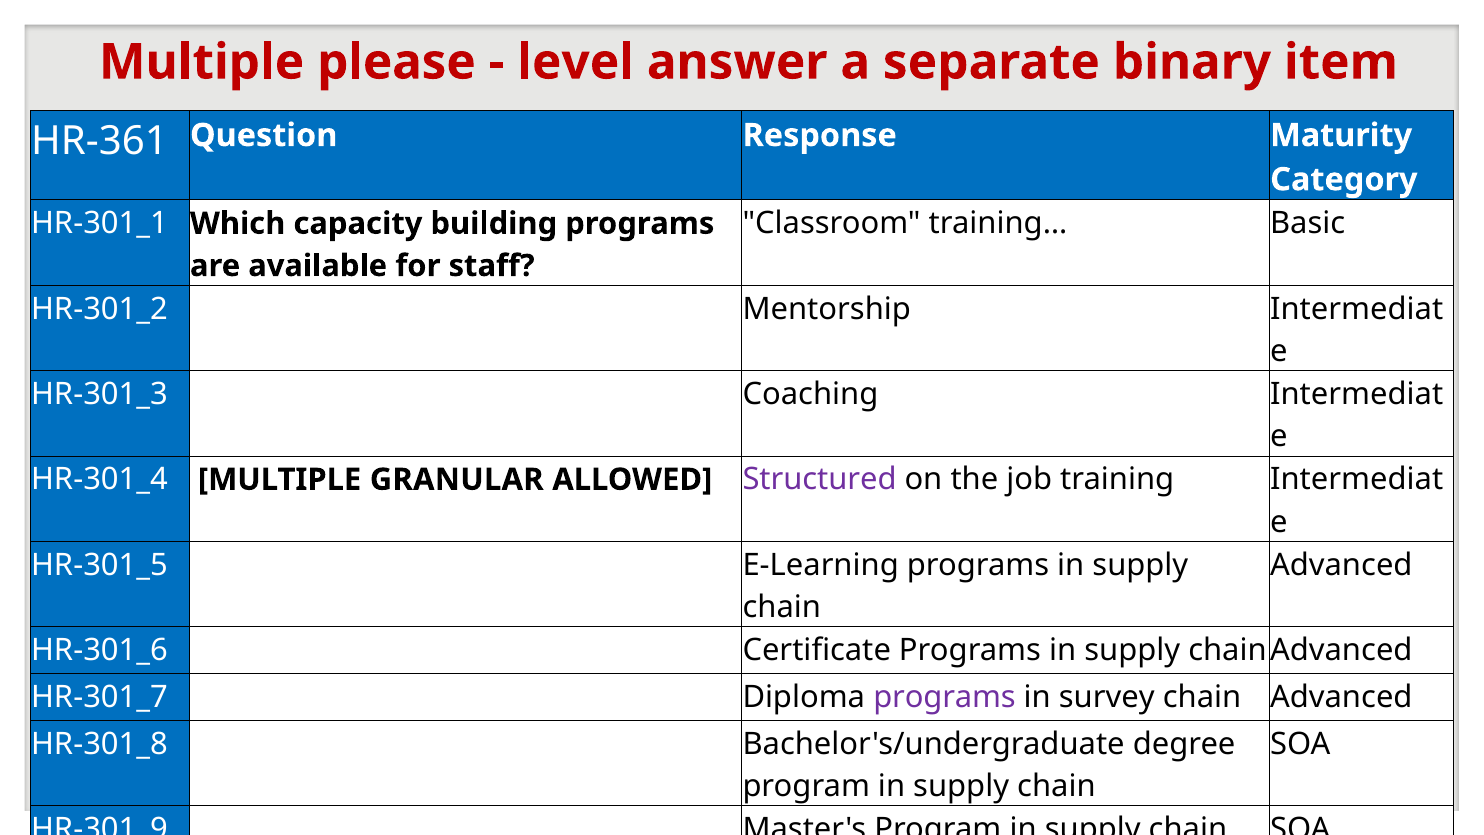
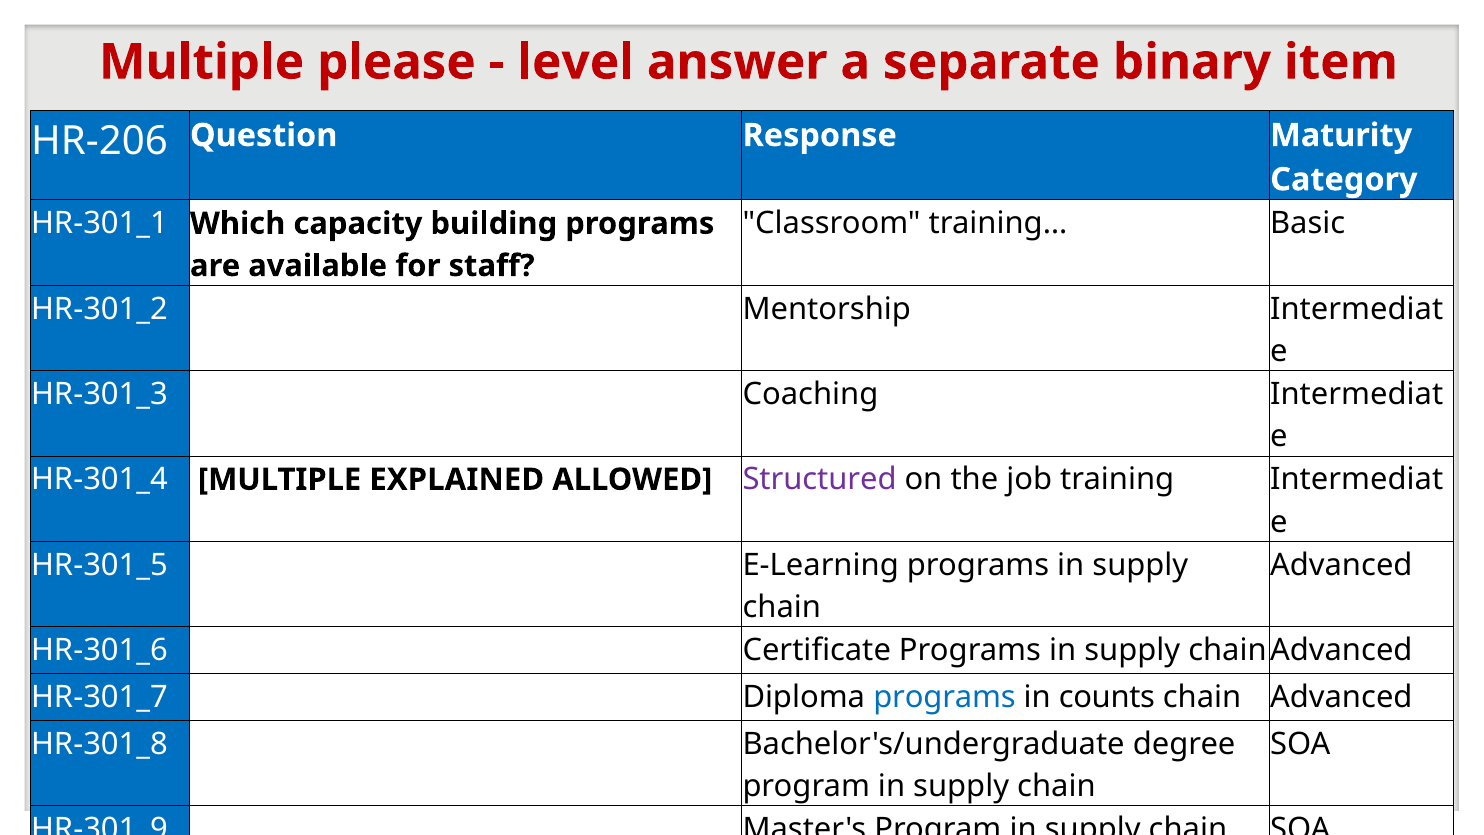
HR-361: HR-361 -> HR-206
GRANULAR: GRANULAR -> EXPLAINED
programs at (945, 697) colour: purple -> blue
survey: survey -> counts
